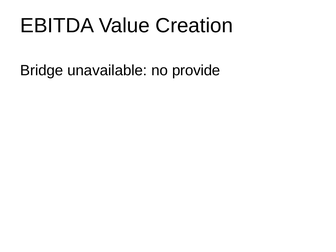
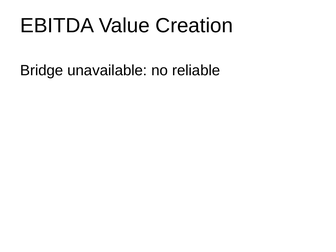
provide: provide -> reliable
